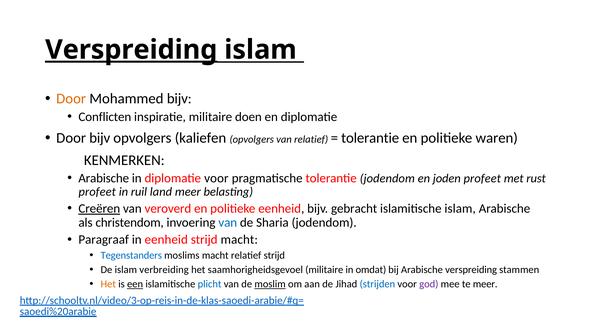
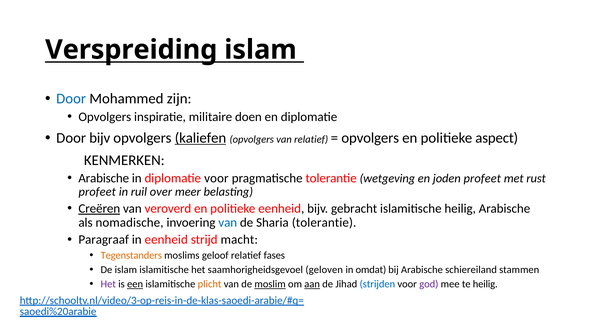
Verspreiding at (131, 50) underline: present -> none
Door at (71, 99) colour: orange -> blue
Mohammed bijv: bijv -> zijn
Conflicten at (105, 117): Conflicten -> Opvolgers
kaliefen underline: none -> present
tolerantie at (370, 138): tolerantie -> opvolgers
waren: waren -> aspect
tolerantie jodendom: jodendom -> wetgeving
land: land -> over
islamitische islam: islam -> heilig
christendom: christendom -> nomadische
Sharia jodendom: jodendom -> tolerantie
Tegenstanders colour: blue -> orange
moslims macht: macht -> geloof
relatief strijd: strijd -> fases
islam verbreiding: verbreiding -> islamitische
saamhorigheidsgevoel militaire: militaire -> geloven
Arabische verspreiding: verspreiding -> schiereiland
Het at (108, 284) colour: orange -> purple
plicht colour: blue -> orange
aan underline: none -> present
te meer: meer -> heilig
